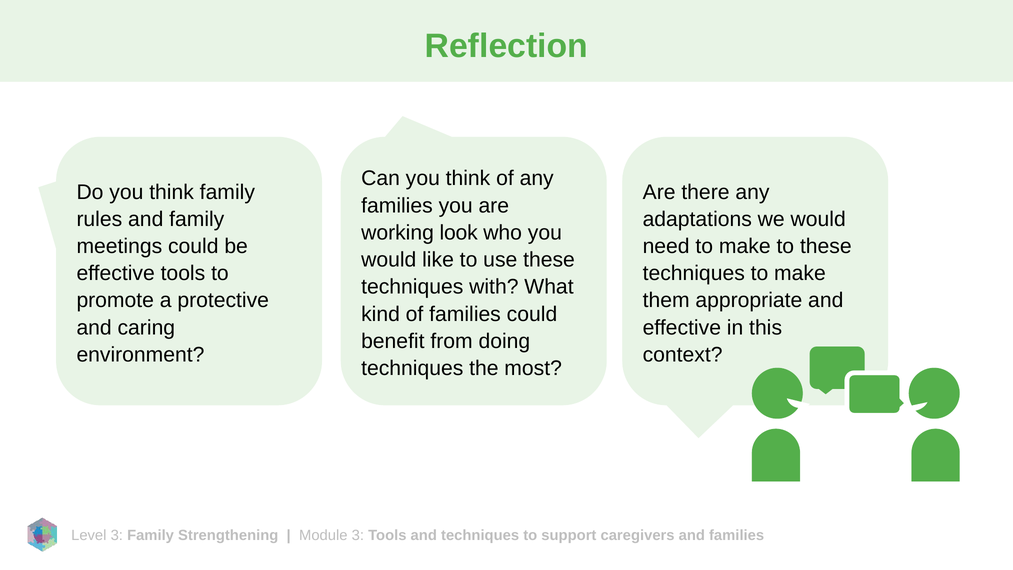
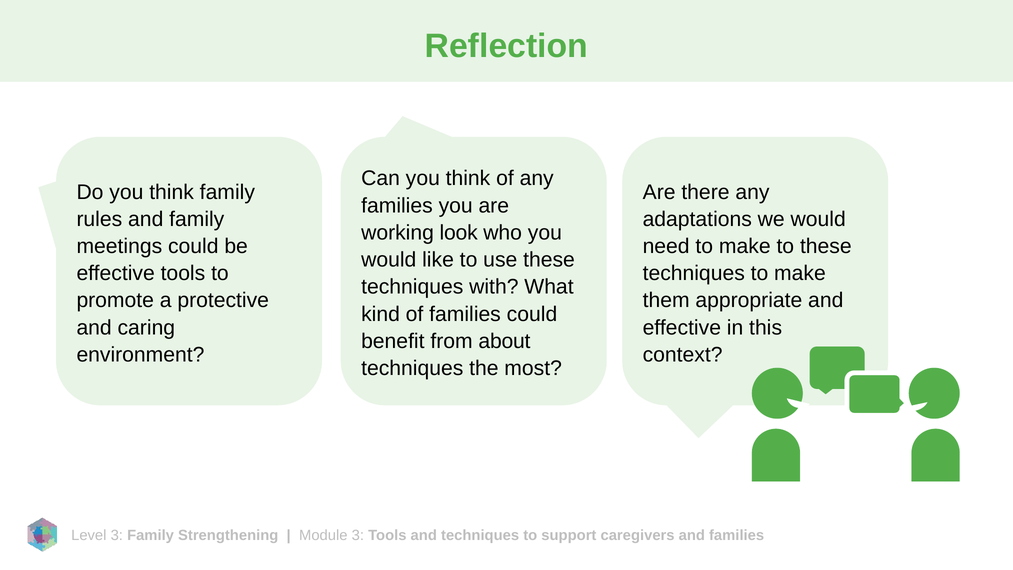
doing: doing -> about
